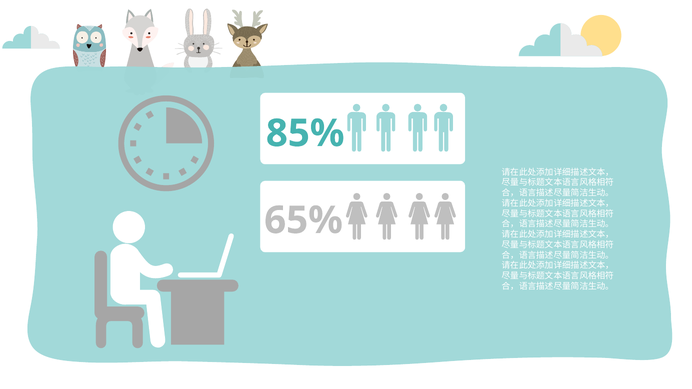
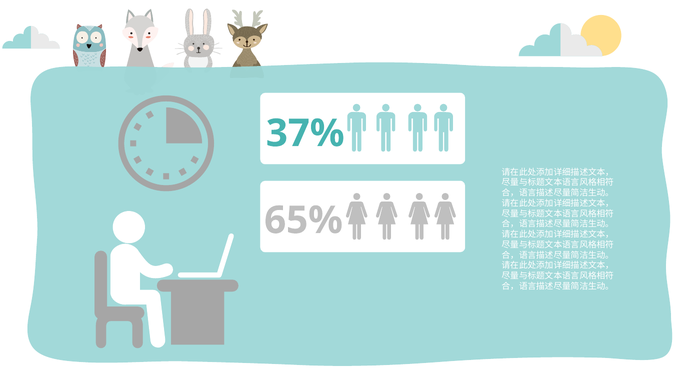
85%: 85% -> 37%
